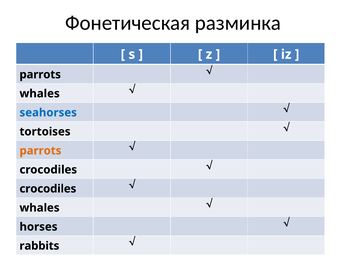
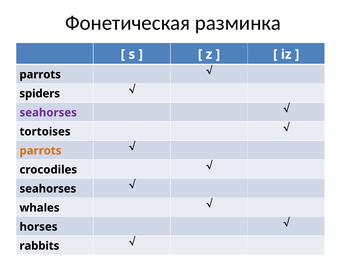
whales at (40, 94): whales -> spiders
seahorses at (48, 113) colour: blue -> purple
crocodiles at (48, 189): crocodiles -> seahorses
